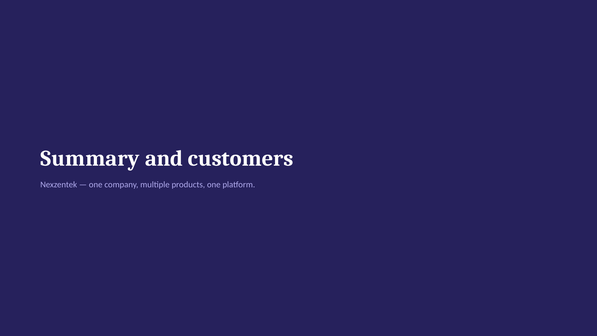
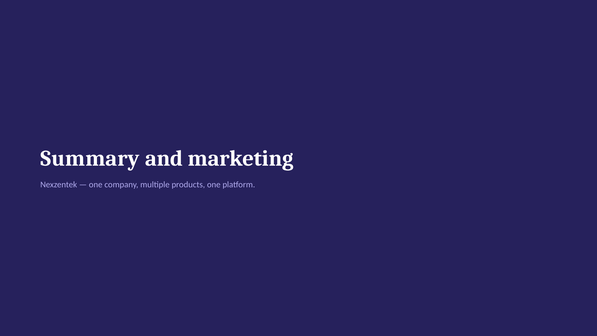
customers: customers -> marketing
